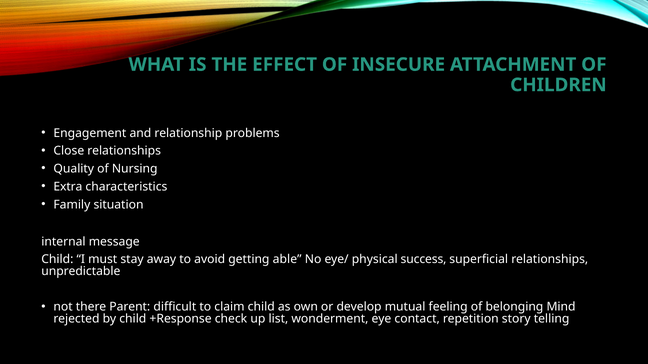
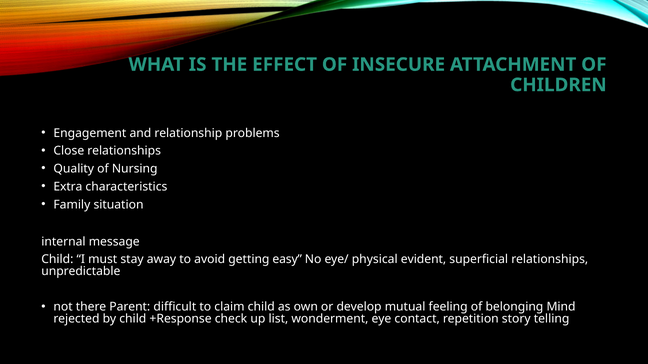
able: able -> easy
success: success -> evident
